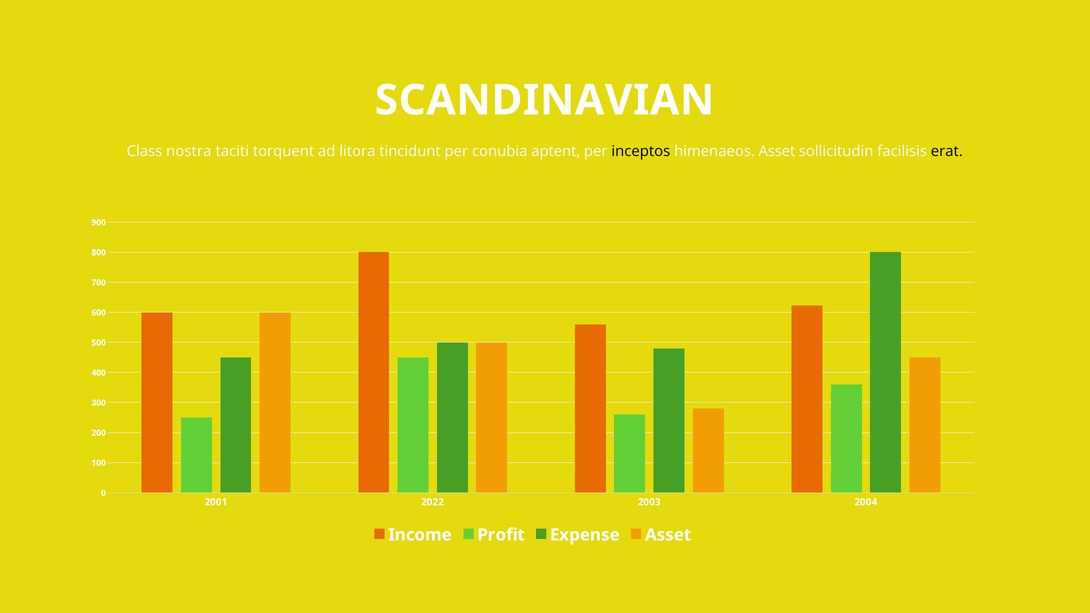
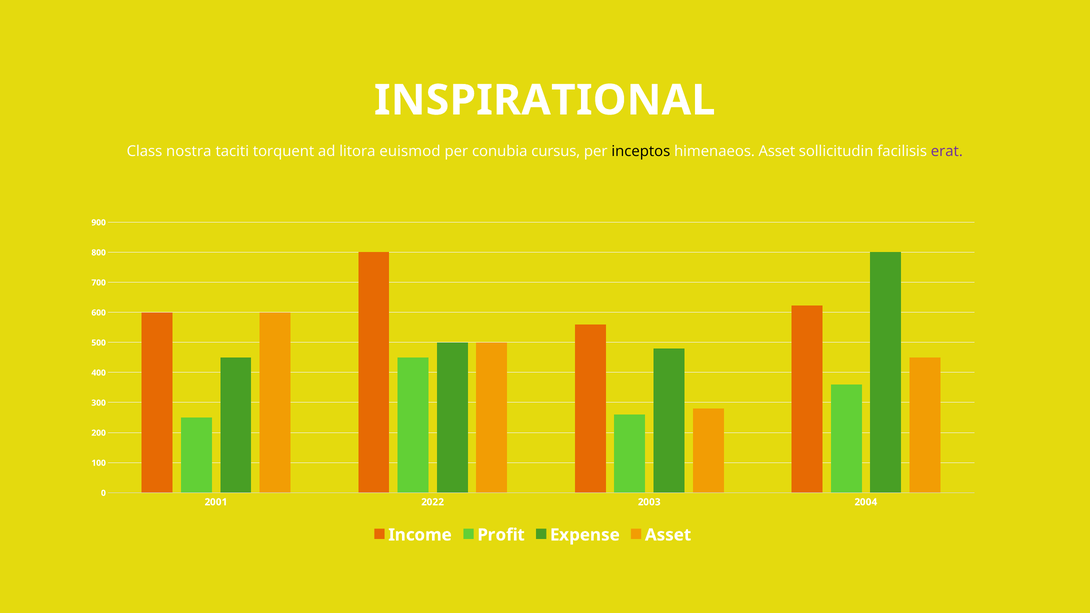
SCANDINAVIAN: SCANDINAVIAN -> INSPIRATIONAL
tincidunt: tincidunt -> euismod
aptent: aptent -> cursus
erat colour: black -> purple
